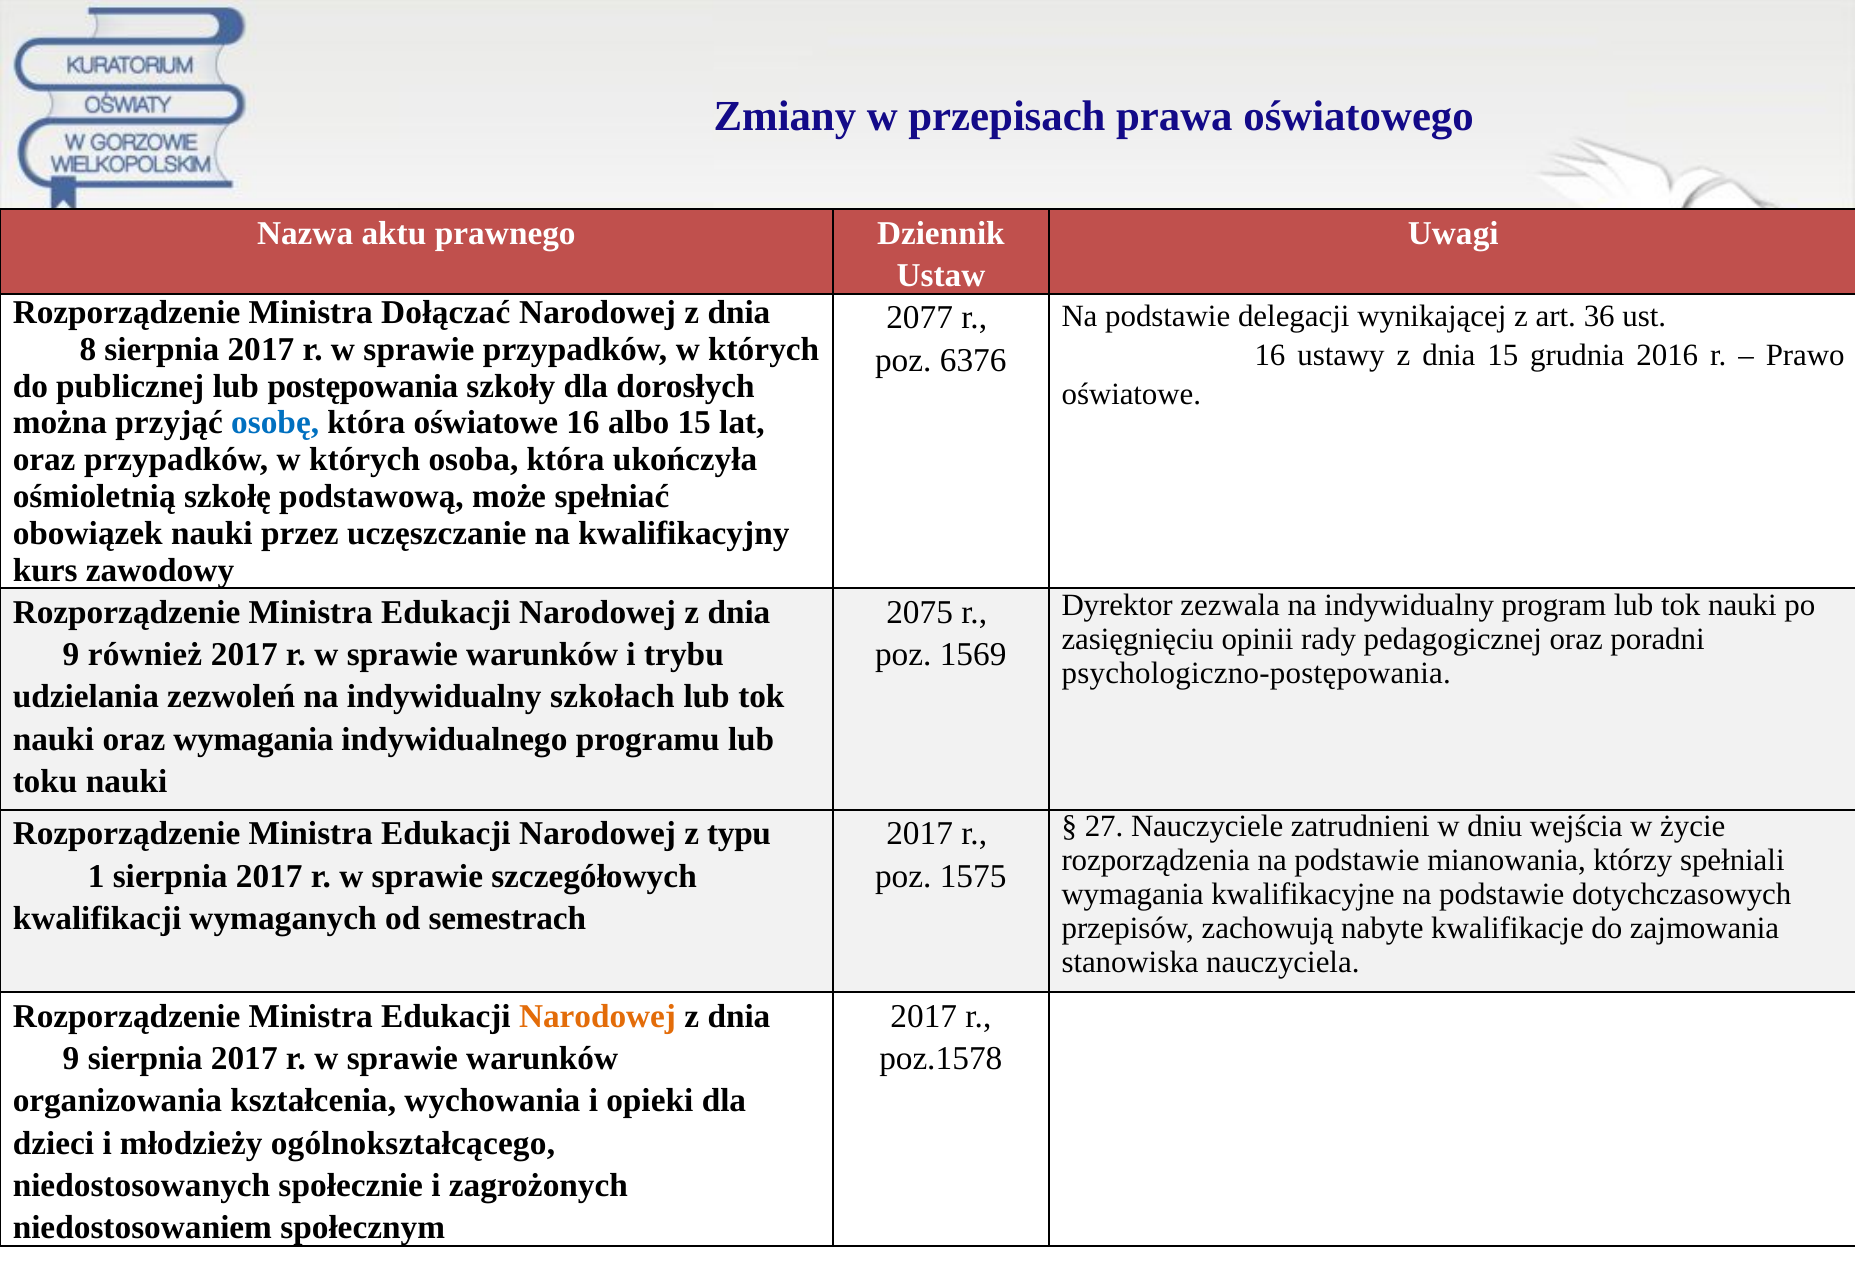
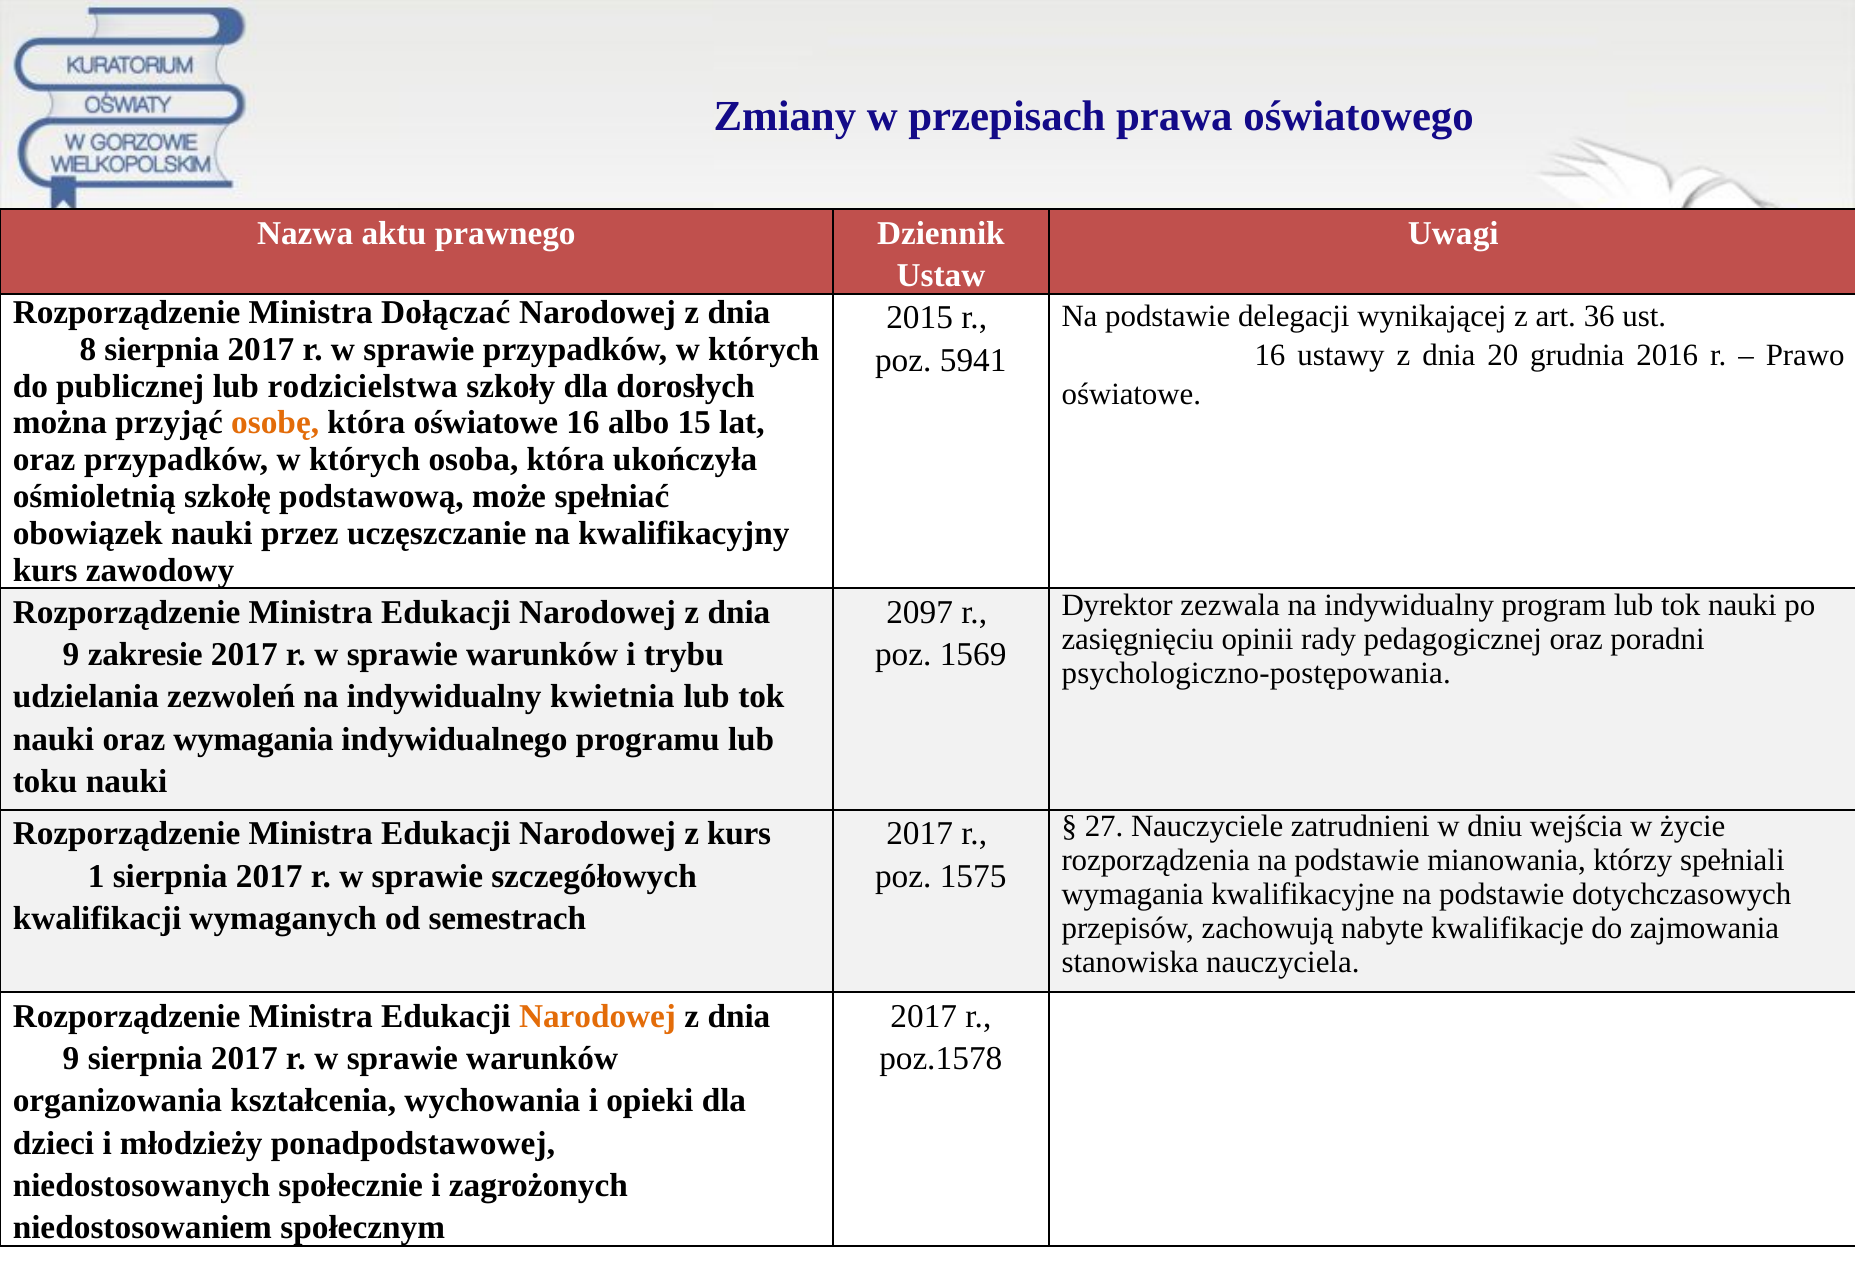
2077: 2077 -> 2015
dnia 15: 15 -> 20
6376: 6376 -> 5941
postępowania: postępowania -> rodzicielstwa
osobę colour: blue -> orange
2075: 2075 -> 2097
również: również -> zakresie
szkołach: szkołach -> kwietnia
z typu: typu -> kurs
ogólnokształcącego: ogólnokształcącego -> ponadpodstawowej
